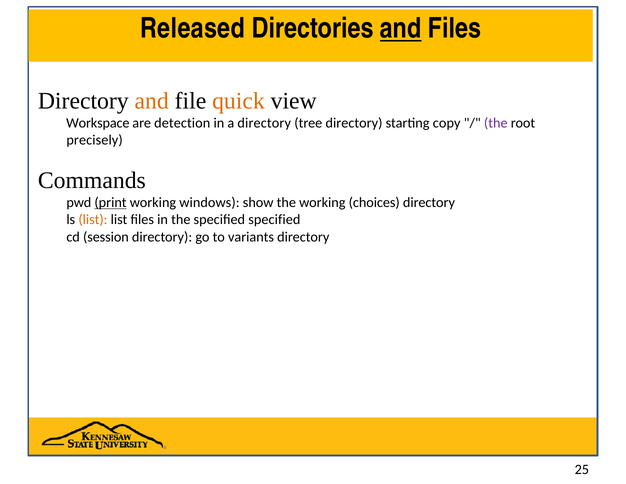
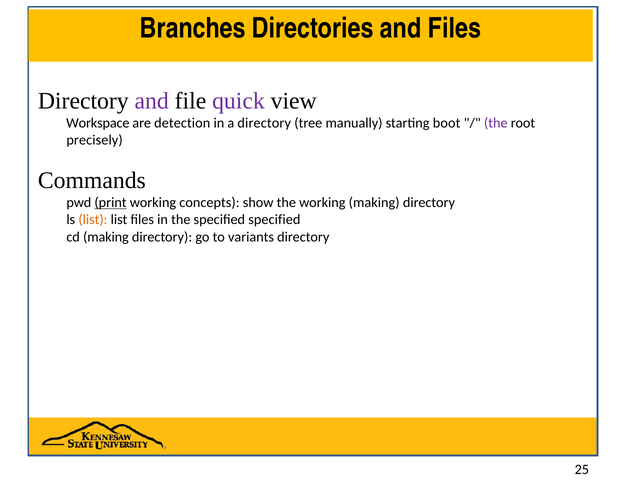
Released: Released -> Branches
and at (401, 29) underline: present -> none
and at (152, 101) colour: orange -> purple
quick colour: orange -> purple
tree directory: directory -> manually
copy: copy -> boot
windows: windows -> concepts
working choices: choices -> making
cd session: session -> making
